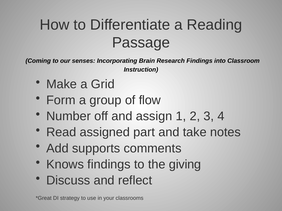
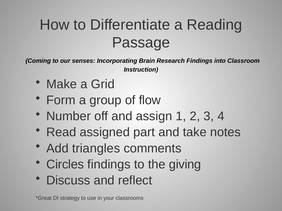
supports: supports -> triangles
Knows: Knows -> Circles
